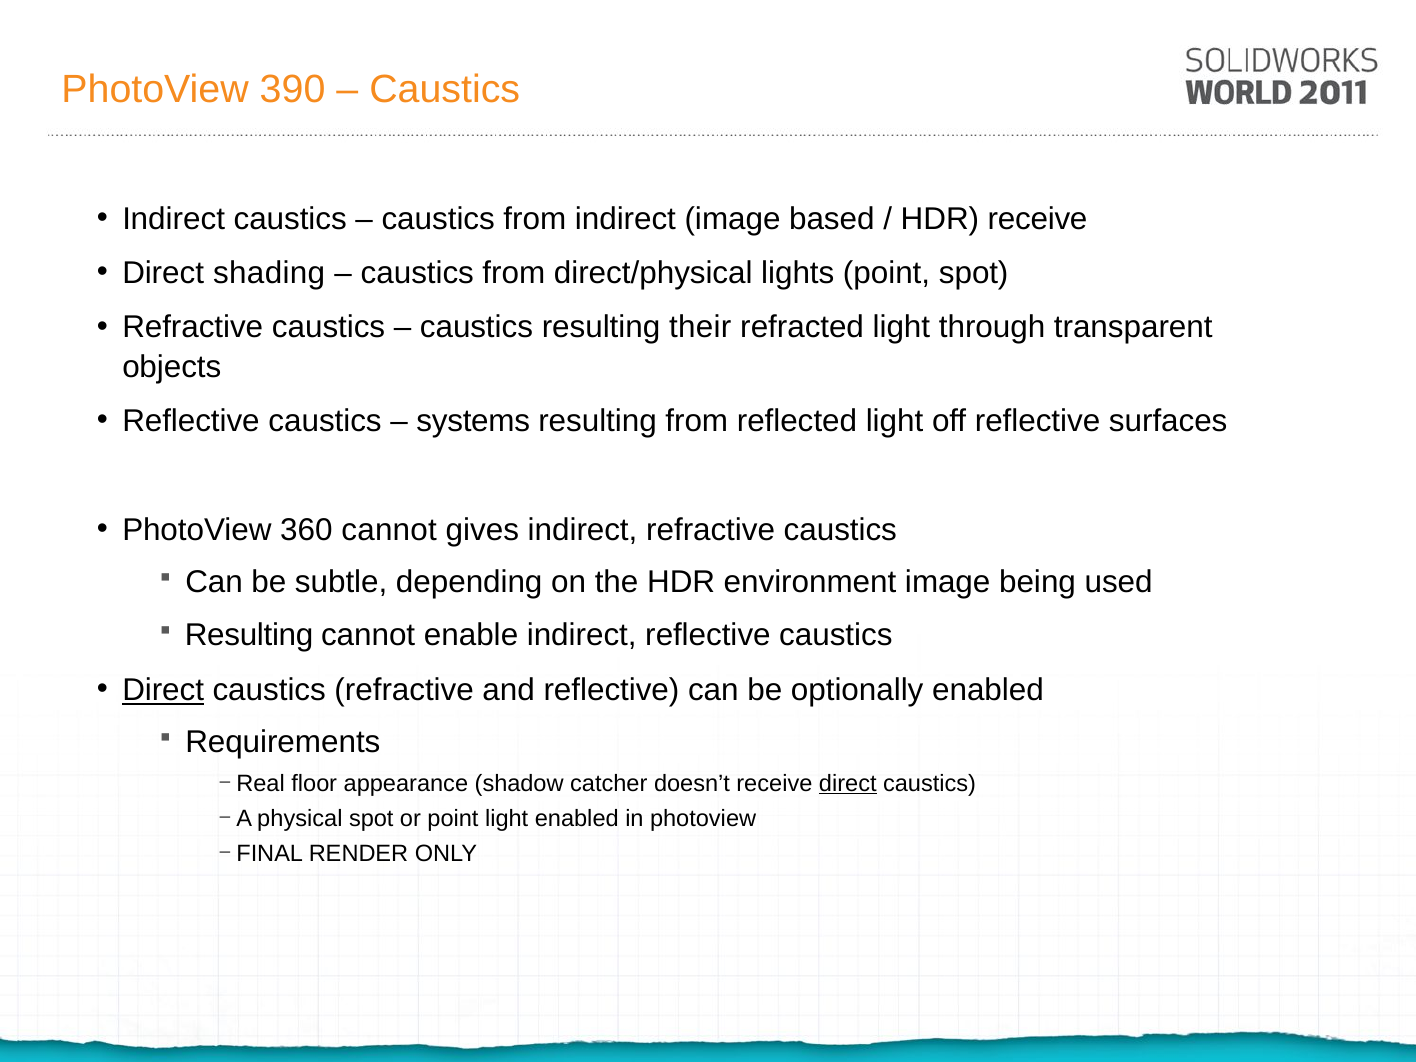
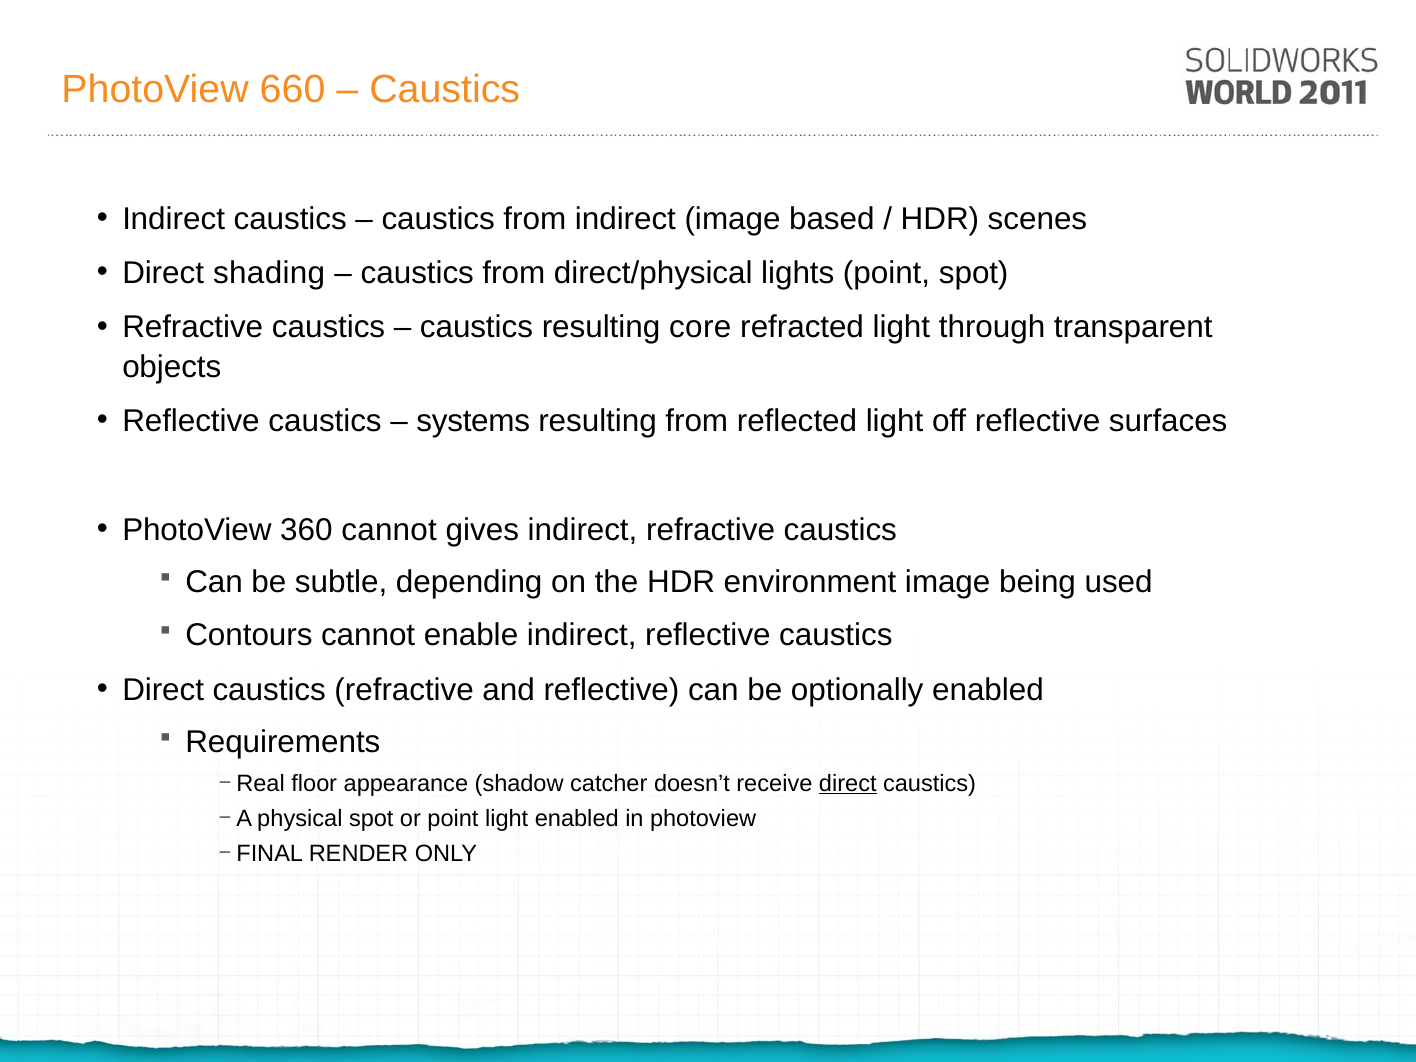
390: 390 -> 660
HDR receive: receive -> scenes
their: their -> core
Resulting at (249, 635): Resulting -> Contours
Direct at (163, 690) underline: present -> none
